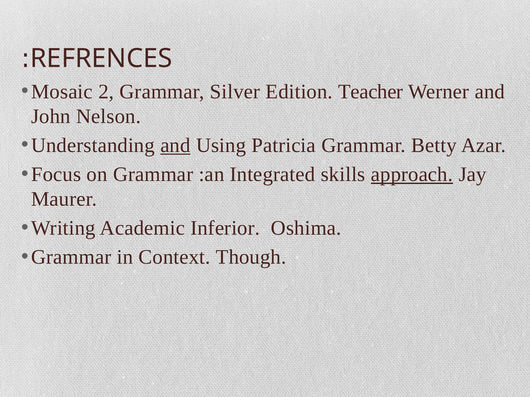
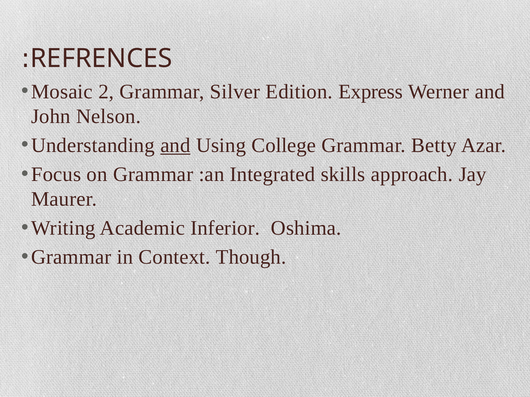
Teacher: Teacher -> Express
Patricia: Patricia -> College
approach underline: present -> none
